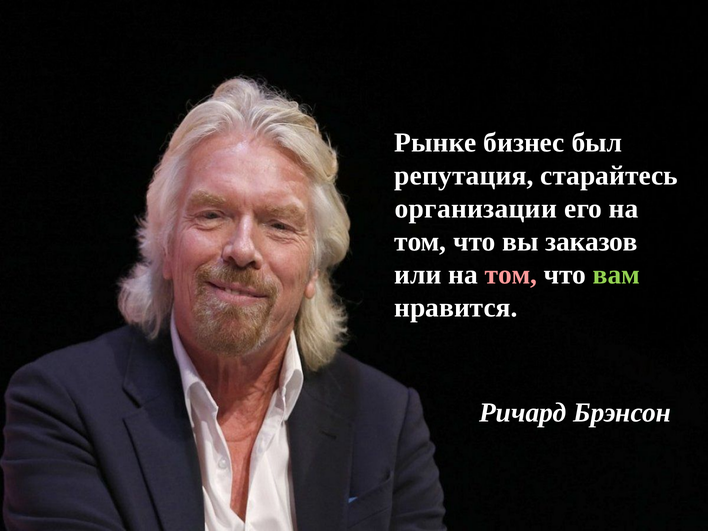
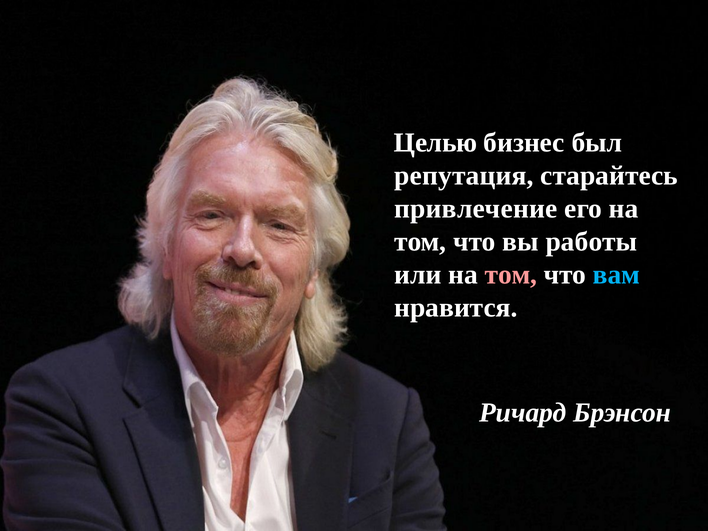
Рынке: Рынке -> Целью
организации: организации -> привлечение
заказов: заказов -> работы
вам colour: light green -> light blue
